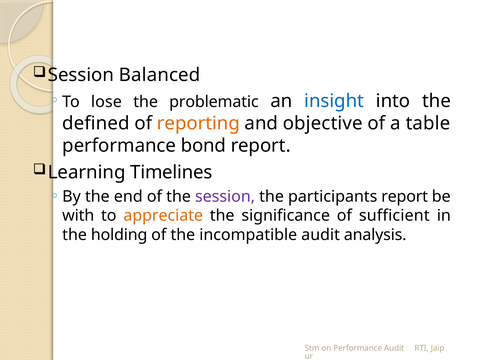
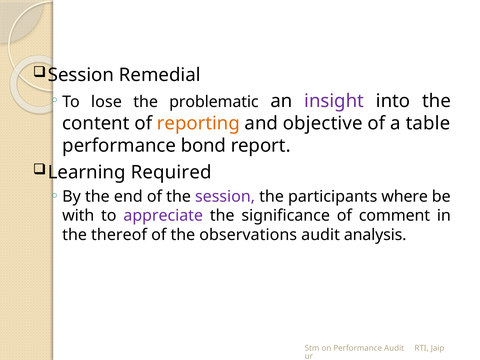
Balanced: Balanced -> Remedial
insight colour: blue -> purple
defined: defined -> content
Timelines: Timelines -> Required
participants report: report -> where
appreciate colour: orange -> purple
sufficient: sufficient -> comment
holding: holding -> thereof
incompatible: incompatible -> observations
